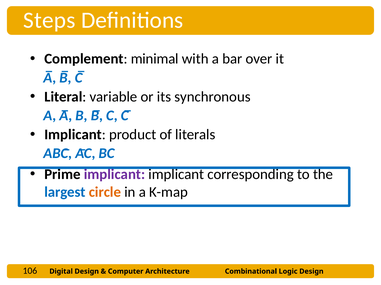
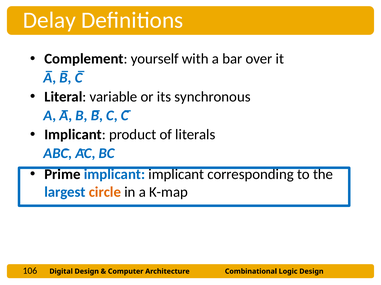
Steps: Steps -> Delay
minimal: minimal -> yourself
implicant at (114, 175) colour: purple -> blue
